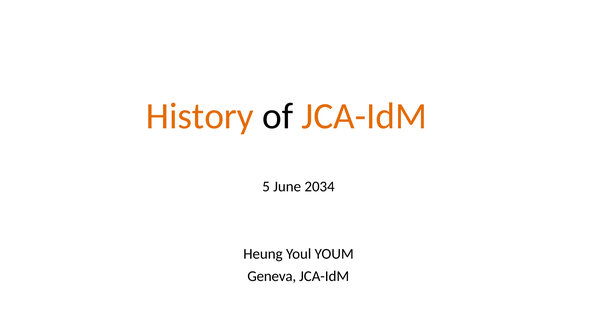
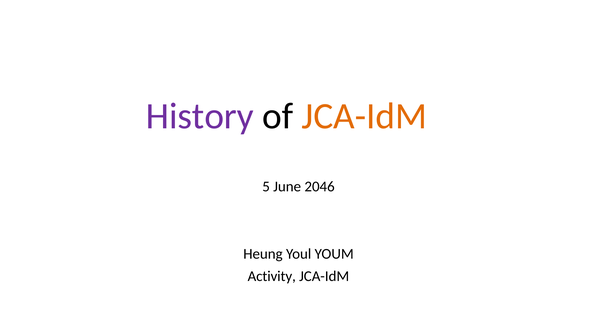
History colour: orange -> purple
2034: 2034 -> 2046
Geneva: Geneva -> Activity
